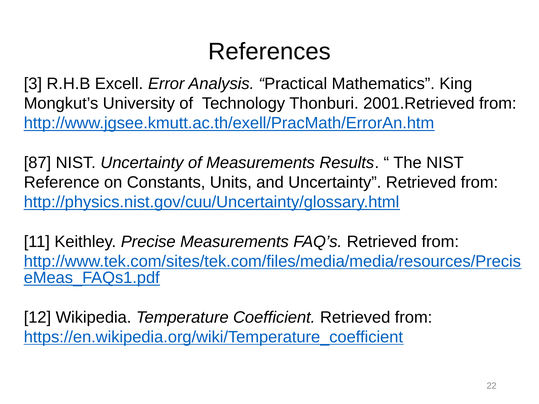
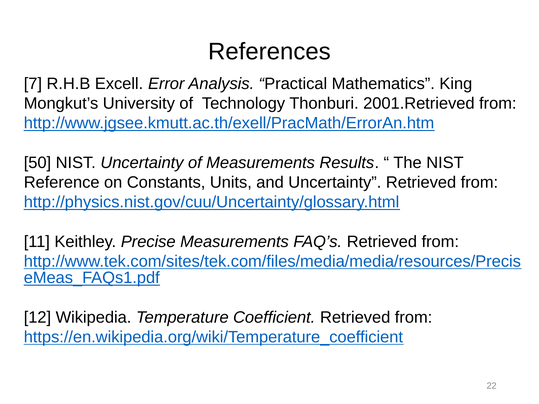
3: 3 -> 7
87: 87 -> 50
